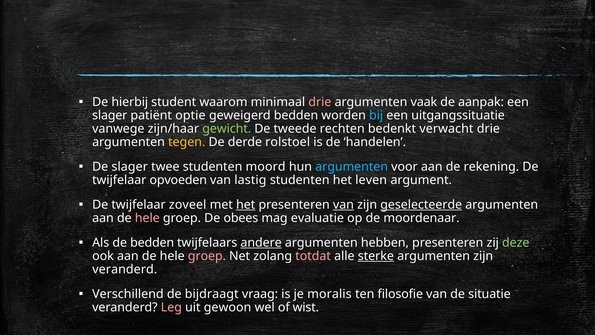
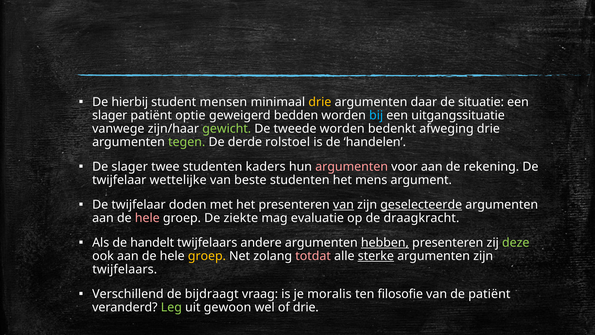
waarom: waarom -> mensen
drie at (320, 102) colour: pink -> yellow
vaak: vaak -> daar
aanpak: aanpak -> situatie
tweede rechten: rechten -> worden
verwacht: verwacht -> afweging
tegen colour: yellow -> light green
moord: moord -> kaders
argumenten at (352, 167) colour: light blue -> pink
opvoeden: opvoeden -> wettelijke
lastig: lastig -> beste
leven: leven -> mens
zoveel: zoveel -> doden
het at (246, 205) underline: present -> none
obees: obees -> ziekte
moordenaar: moordenaar -> draagkracht
de bedden: bedden -> handelt
andere underline: present -> none
hebben underline: none -> present
groep at (207, 256) colour: pink -> yellow
veranderd at (125, 269): veranderd -> twijfelaars
de situatie: situatie -> patiënt
Leg colour: pink -> light green
of wist: wist -> drie
